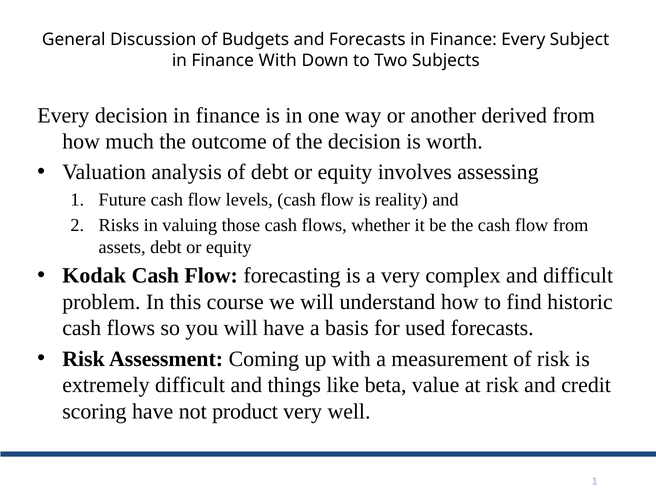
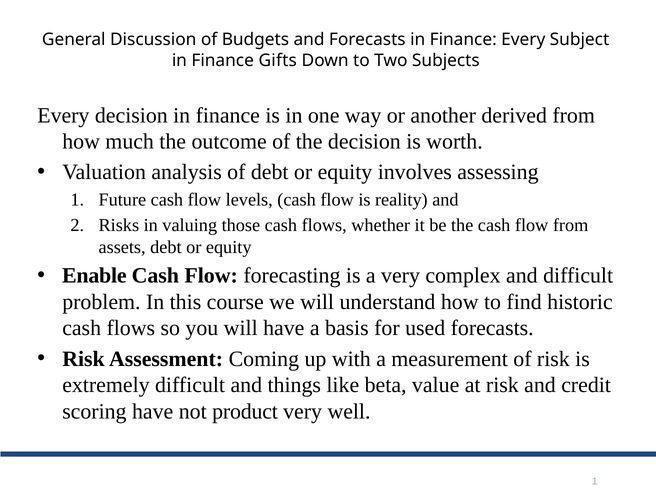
Finance With: With -> Gifts
Kodak: Kodak -> Enable
